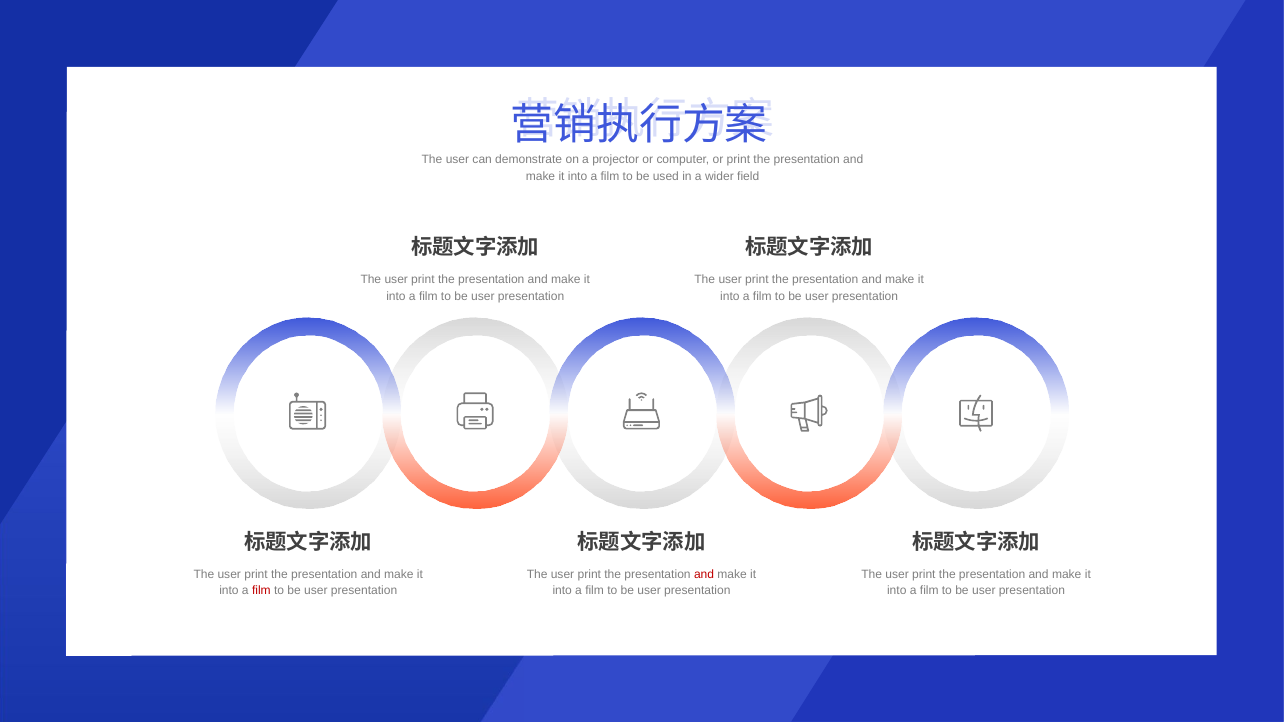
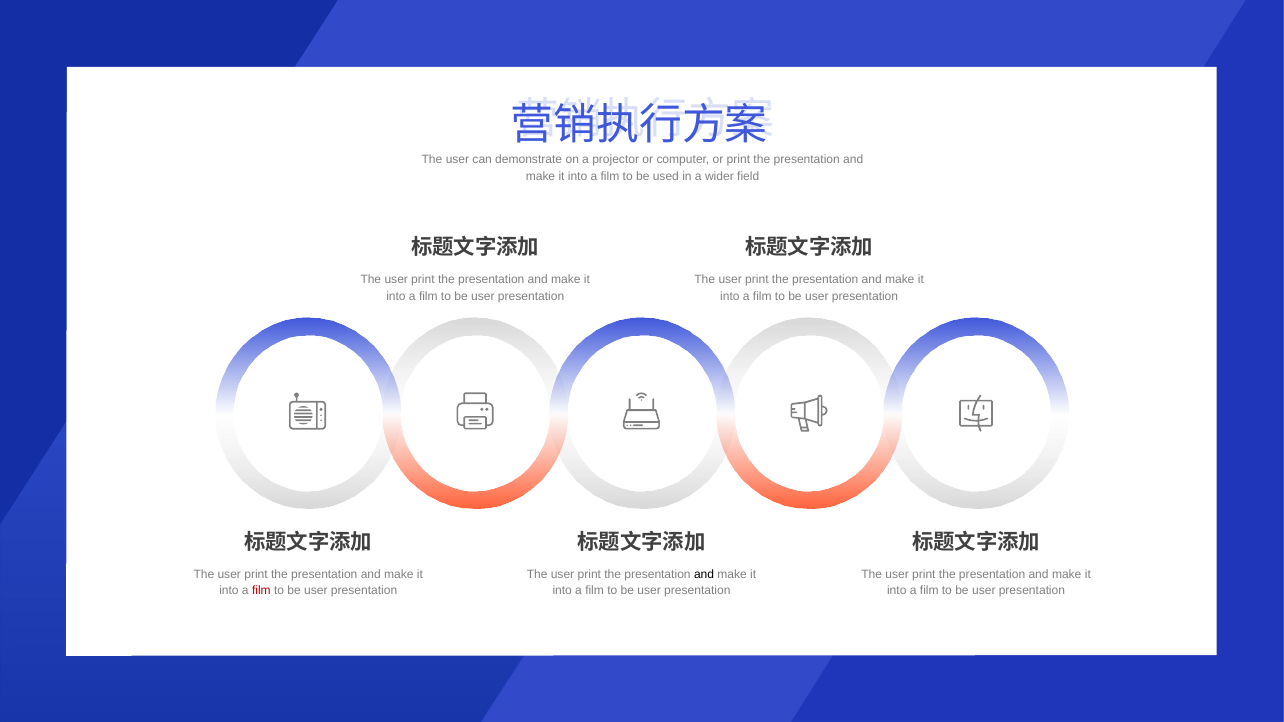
and at (704, 574) colour: red -> black
